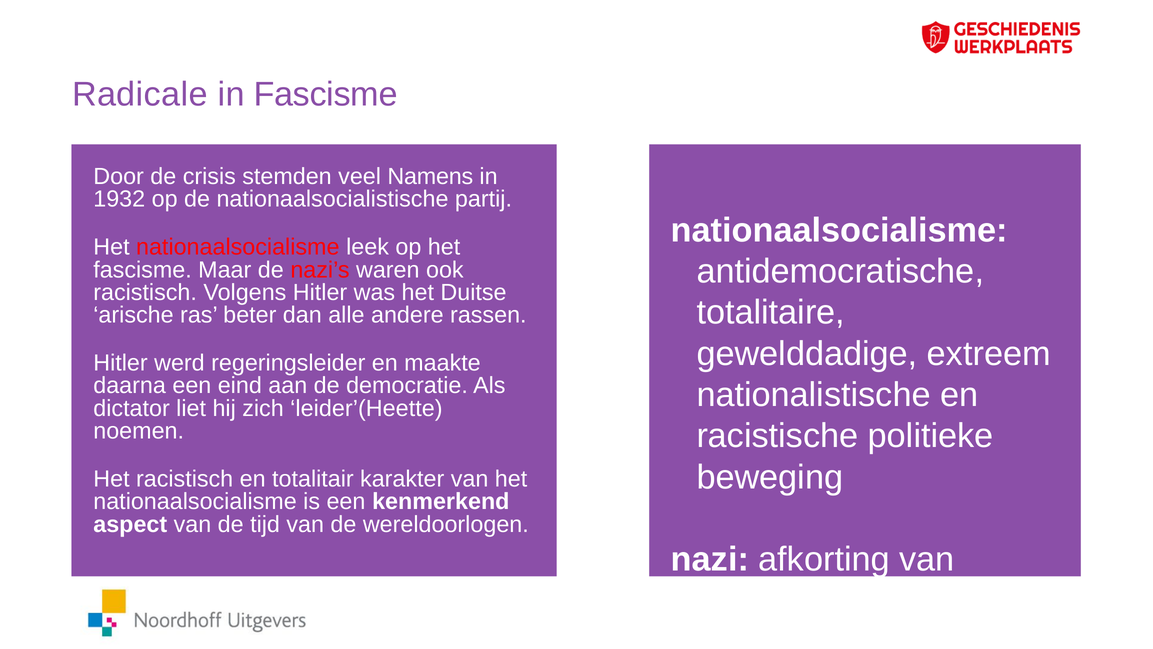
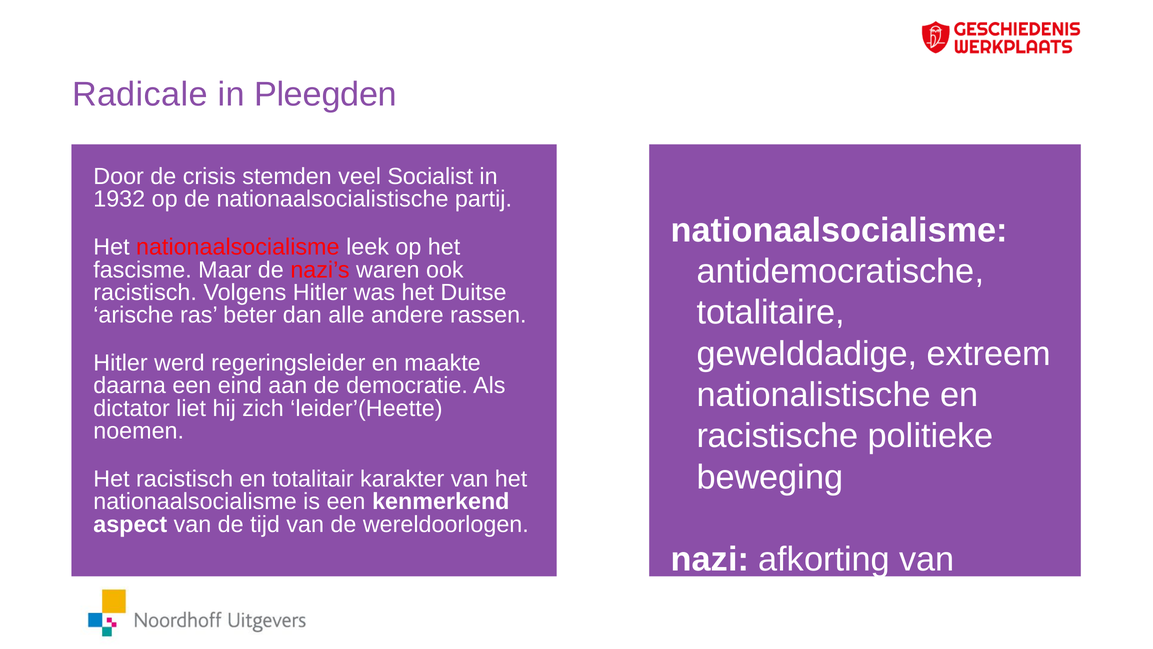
in Fascisme: Fascisme -> Pleegden
Namens: Namens -> Socialist
